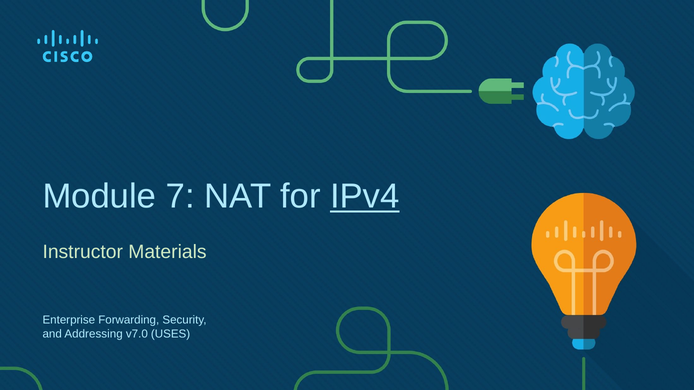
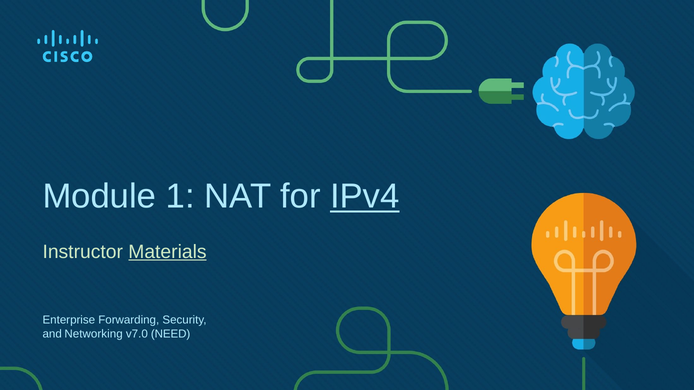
7: 7 -> 1
Materials underline: none -> present
Addressing: Addressing -> Networking
USES: USES -> NEED
